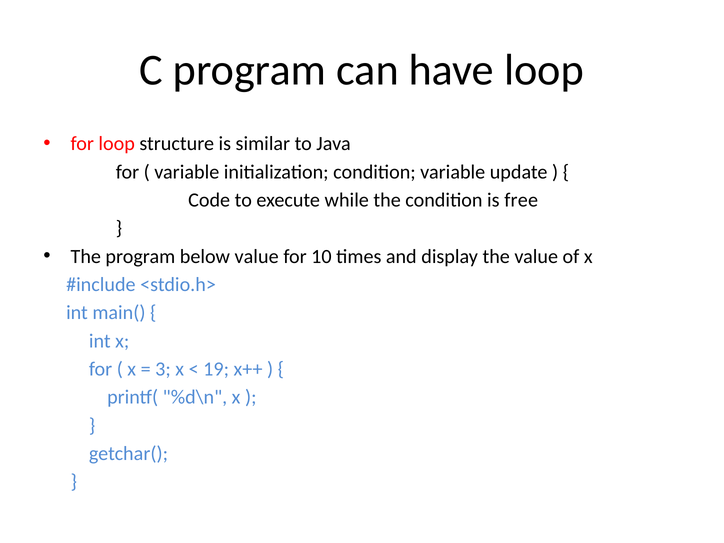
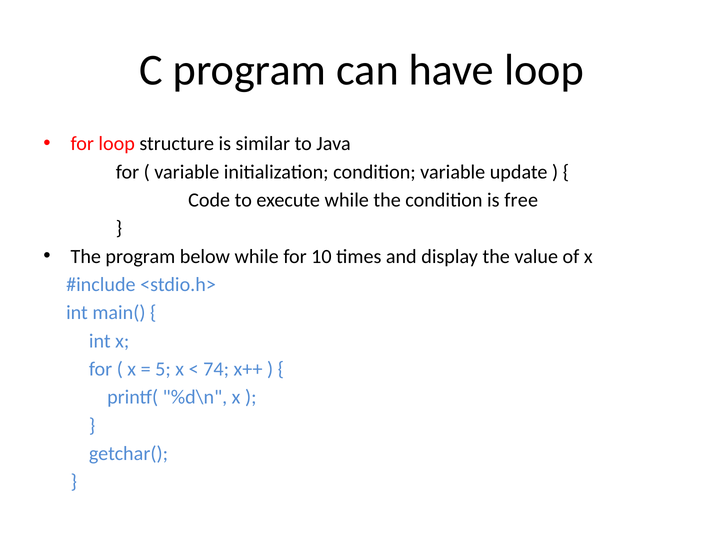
below value: value -> while
3: 3 -> 5
19: 19 -> 74
